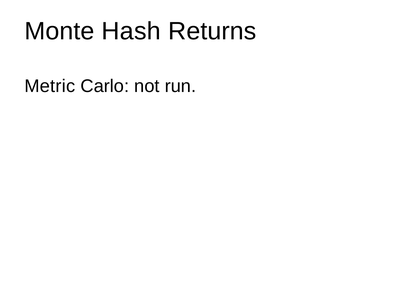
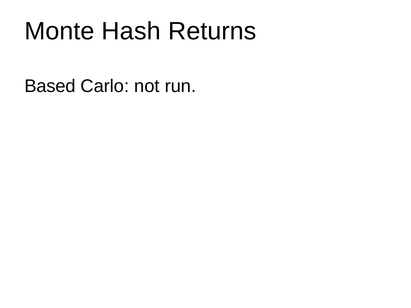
Metric: Metric -> Based
